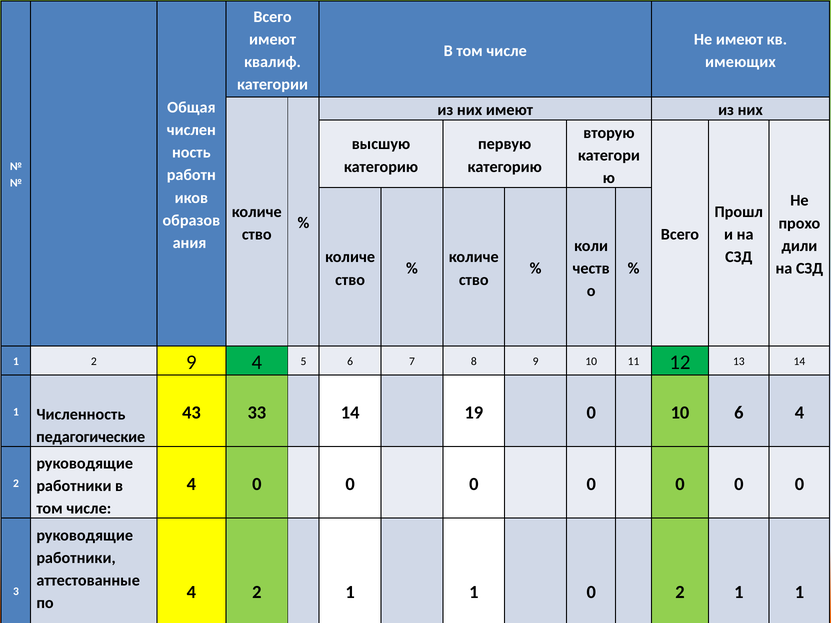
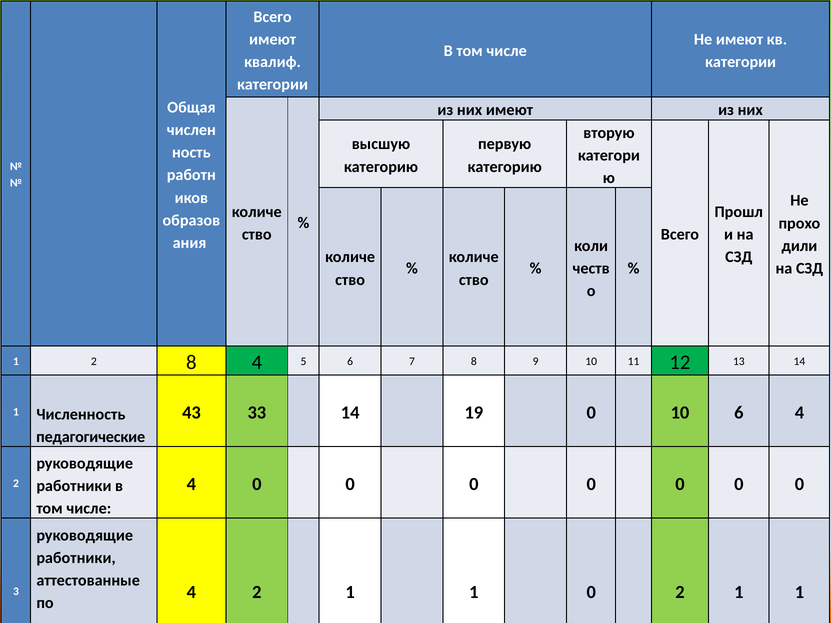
имеющих at (740, 62): имеющих -> категории
2 9: 9 -> 8
